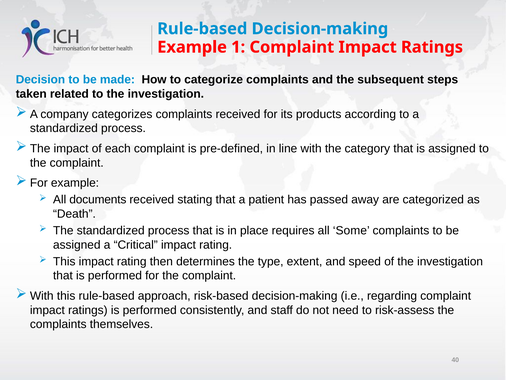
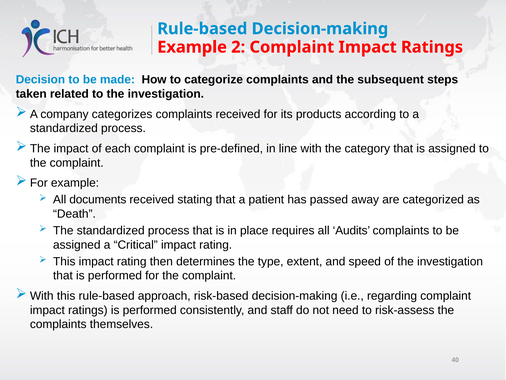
1: 1 -> 2
Some: Some -> Audits
